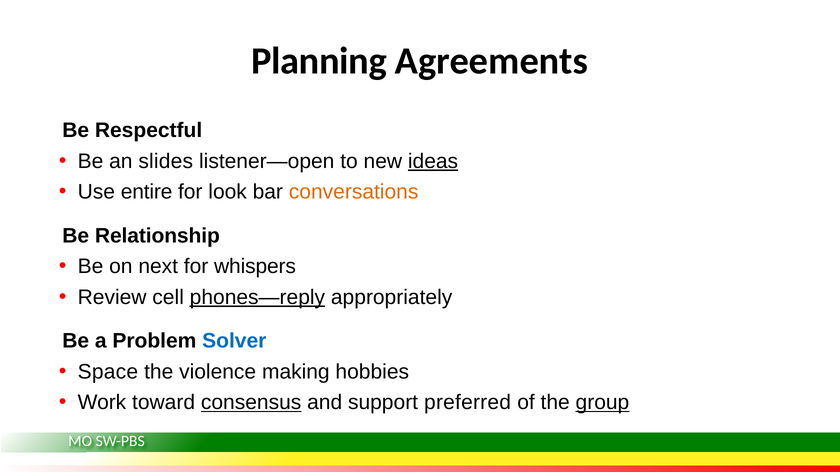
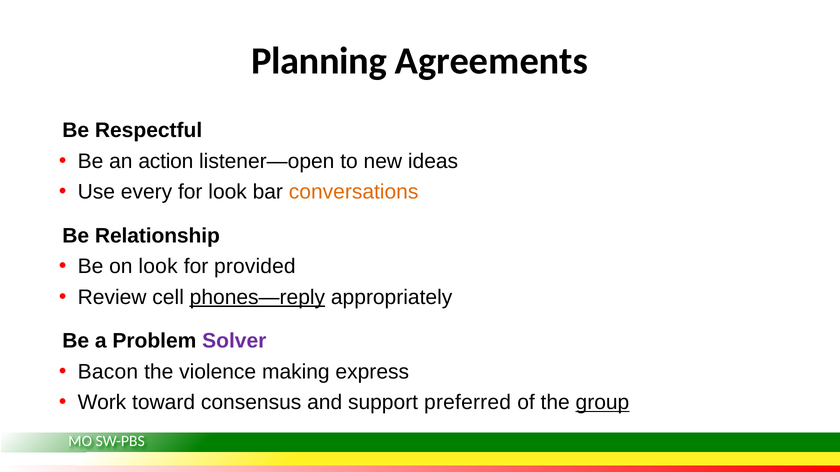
slides: slides -> action
ideas underline: present -> none
entire: entire -> every
on next: next -> look
whispers: whispers -> provided
Solver colour: blue -> purple
Space: Space -> Bacon
hobbies: hobbies -> express
consensus underline: present -> none
